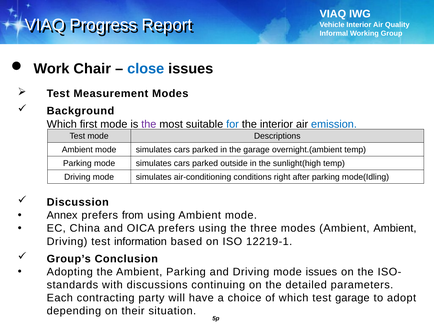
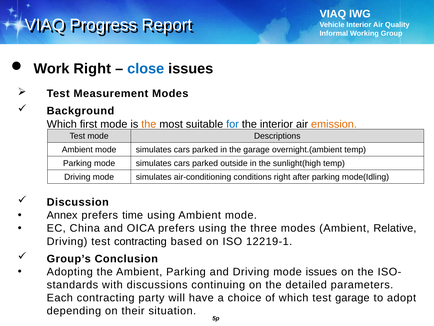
Work Chair: Chair -> Right
the at (149, 124) colour: purple -> orange
emission colour: blue -> orange
from: from -> time
Ambient Ambient: Ambient -> Relative
test information: information -> contracting
